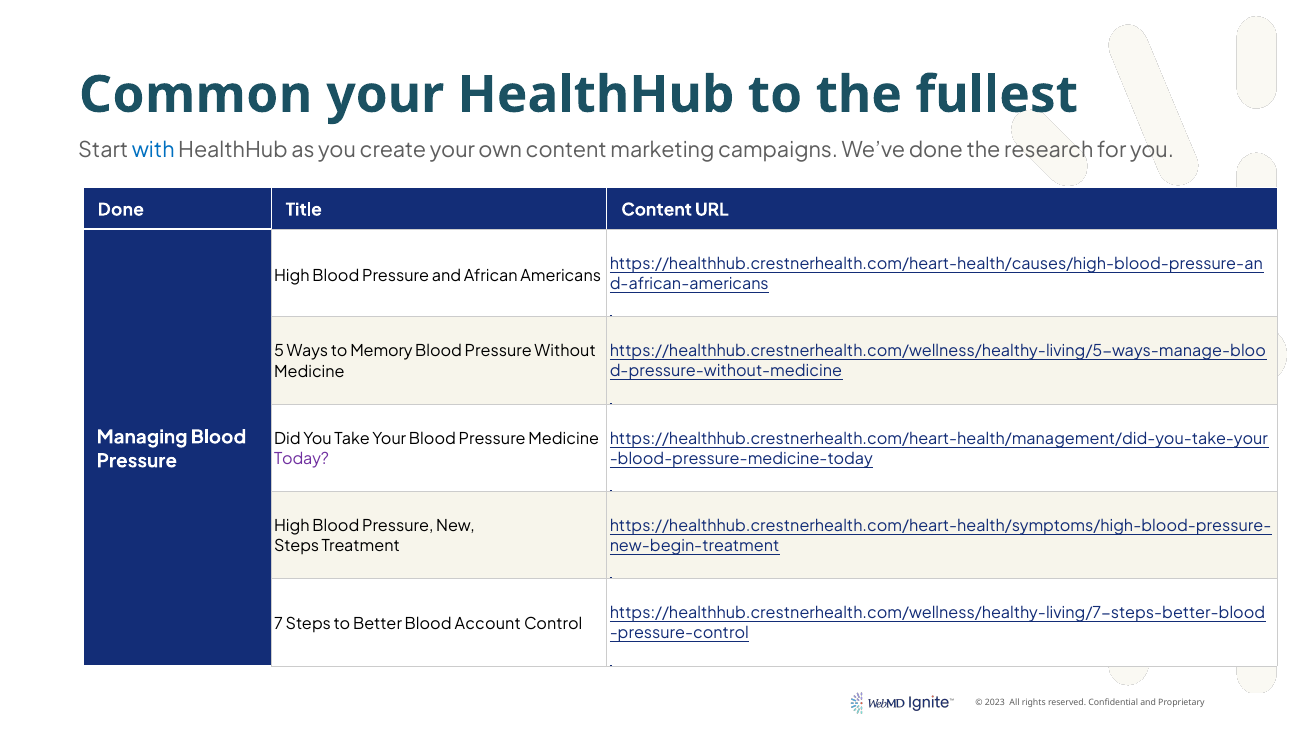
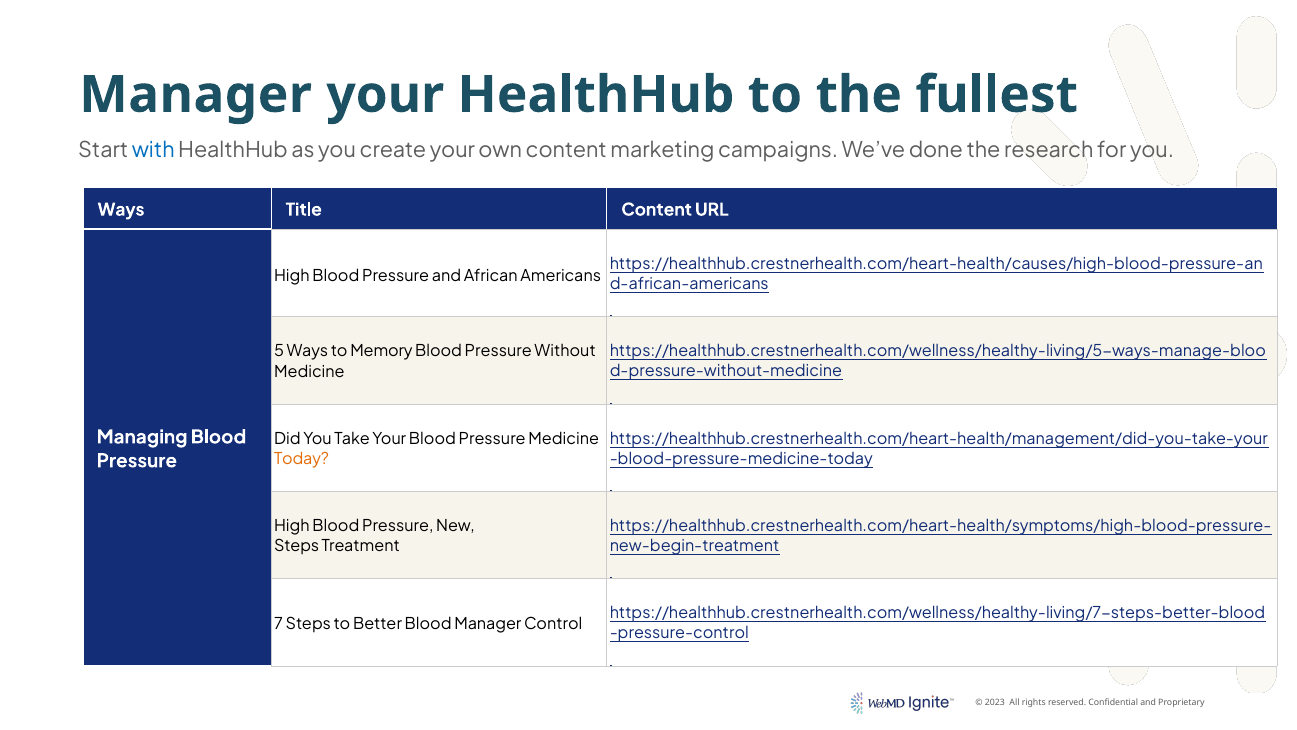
Common at (196, 95): Common -> Manager
Done at (121, 210): Done -> Ways
Today colour: purple -> orange
Blood Account: Account -> Manager
